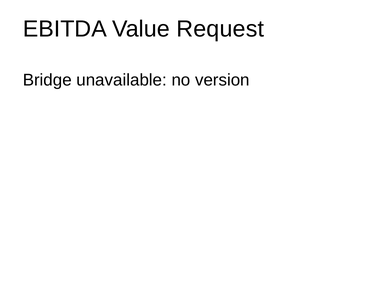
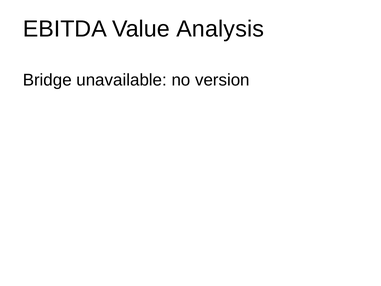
Request: Request -> Analysis
